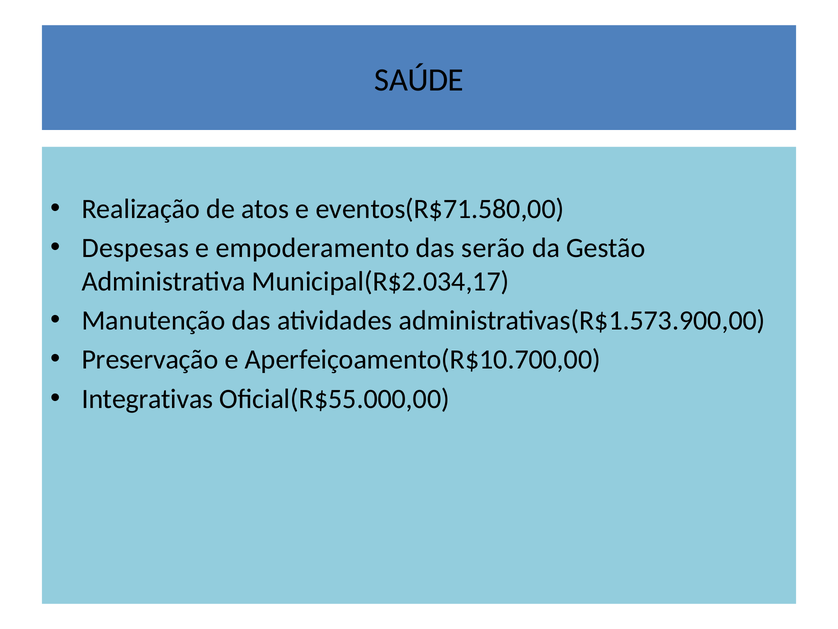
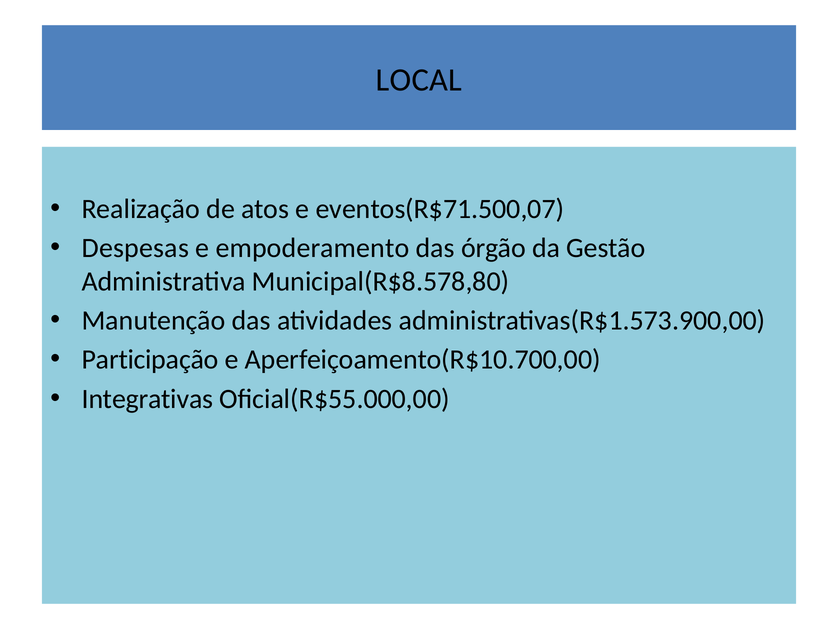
SAÚDE: SAÚDE -> LOCAL
eventos(R$71.580,00: eventos(R$71.580,00 -> eventos(R$71.500,07
serão: serão -> órgão
Municipal(R$2.034,17: Municipal(R$2.034,17 -> Municipal(R$8.578,80
Preservação: Preservação -> Participação
